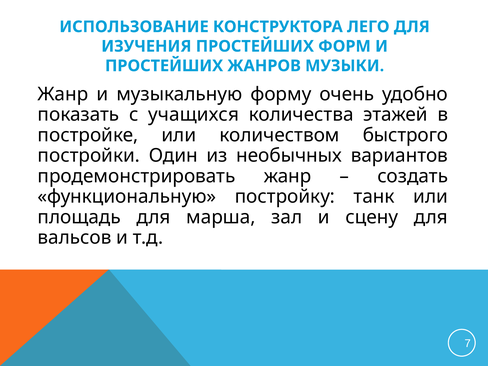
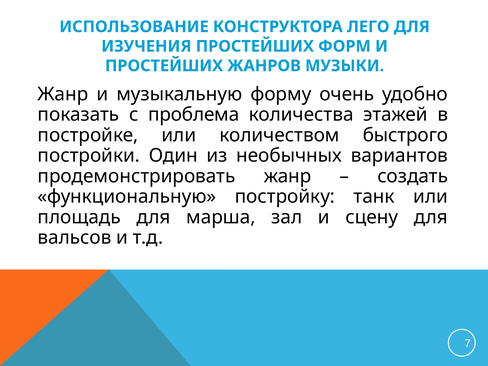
учащихся: учащихся -> проблема
